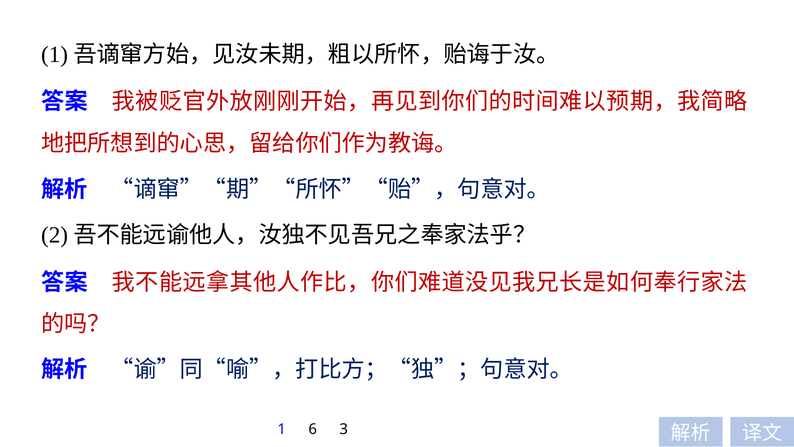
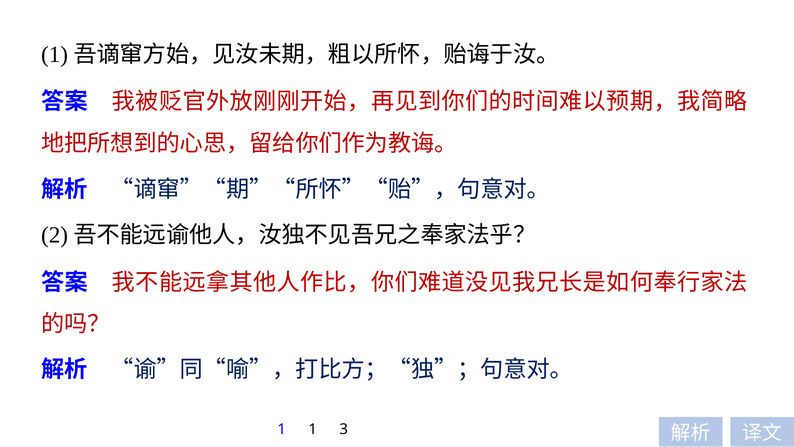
1 6: 6 -> 1
